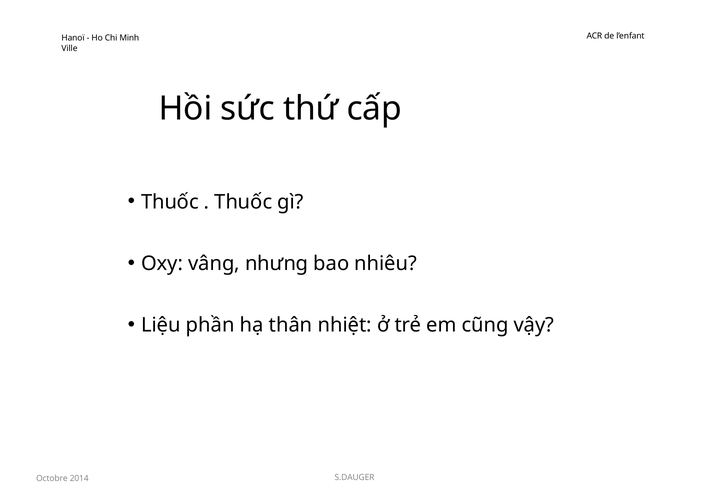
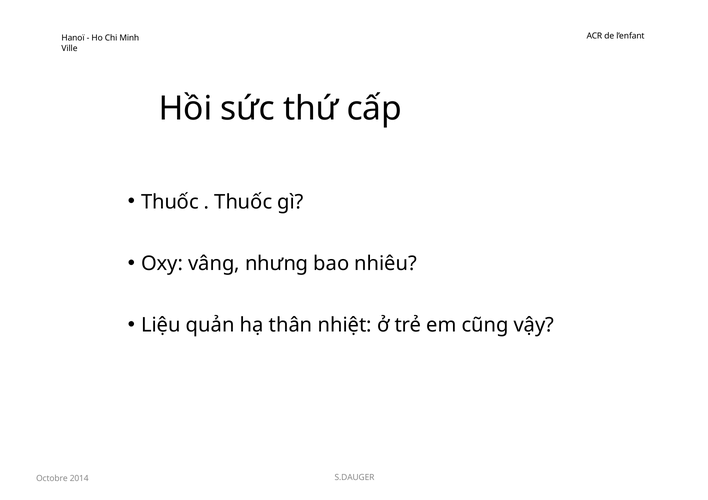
phần: phần -> quản
